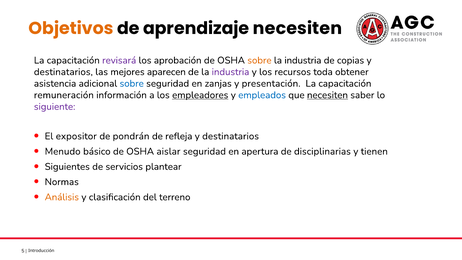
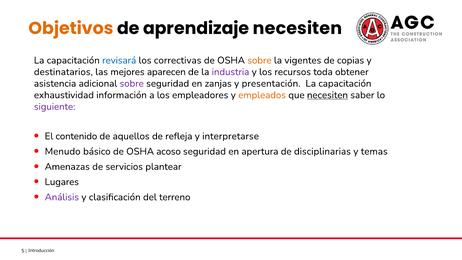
revisará colour: purple -> blue
aprobación: aprobación -> correctivas
industria at (303, 60): industria -> vigentes
sobre at (132, 83) colour: blue -> purple
remuneración: remuneración -> exhaustividad
empleadores underline: present -> none
empleados colour: blue -> orange
expositor: expositor -> contenido
pondrán: pondrán -> aquellos
destinatarios at (231, 136): destinatarios -> interpretarse
aislar: aislar -> acoso
tienen: tienen -> temas
Siguientes: Siguientes -> Amenazas
Normas: Normas -> Lugares
Análisis colour: orange -> purple
